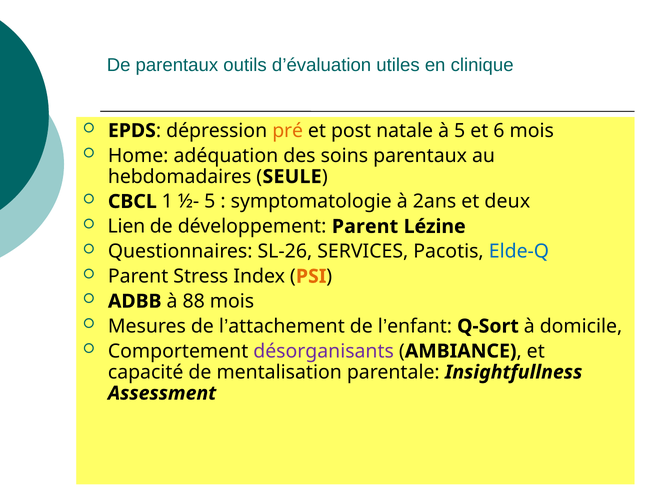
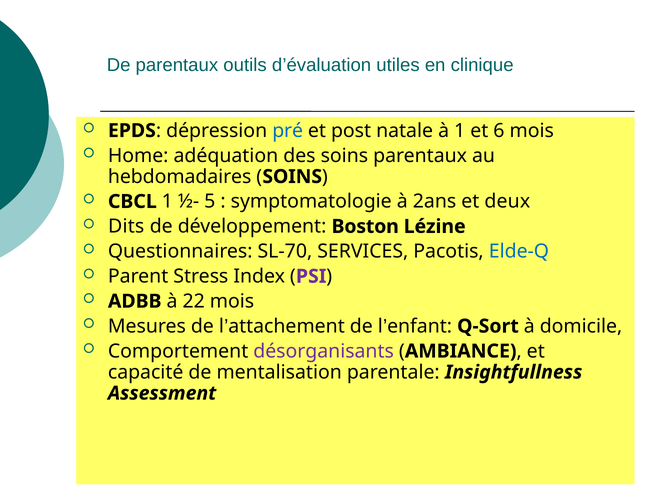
pré colour: orange -> blue
à 5: 5 -> 1
SEULE at (292, 177): SEULE -> SOINS
Lien: Lien -> Dits
développement Parent: Parent -> Boston
SL-26: SL-26 -> SL-70
PSI colour: orange -> purple
88: 88 -> 22
